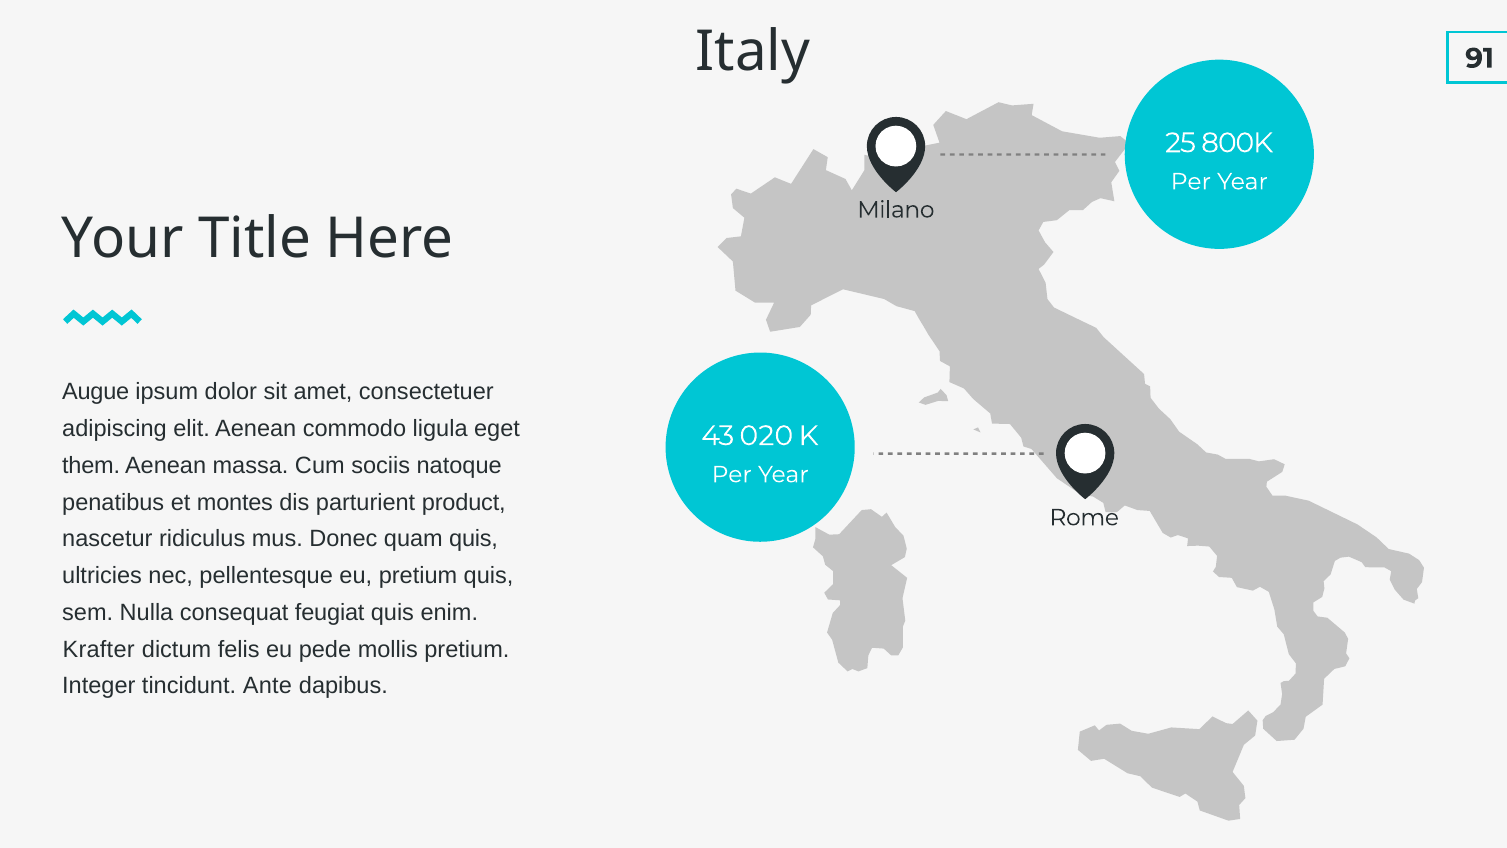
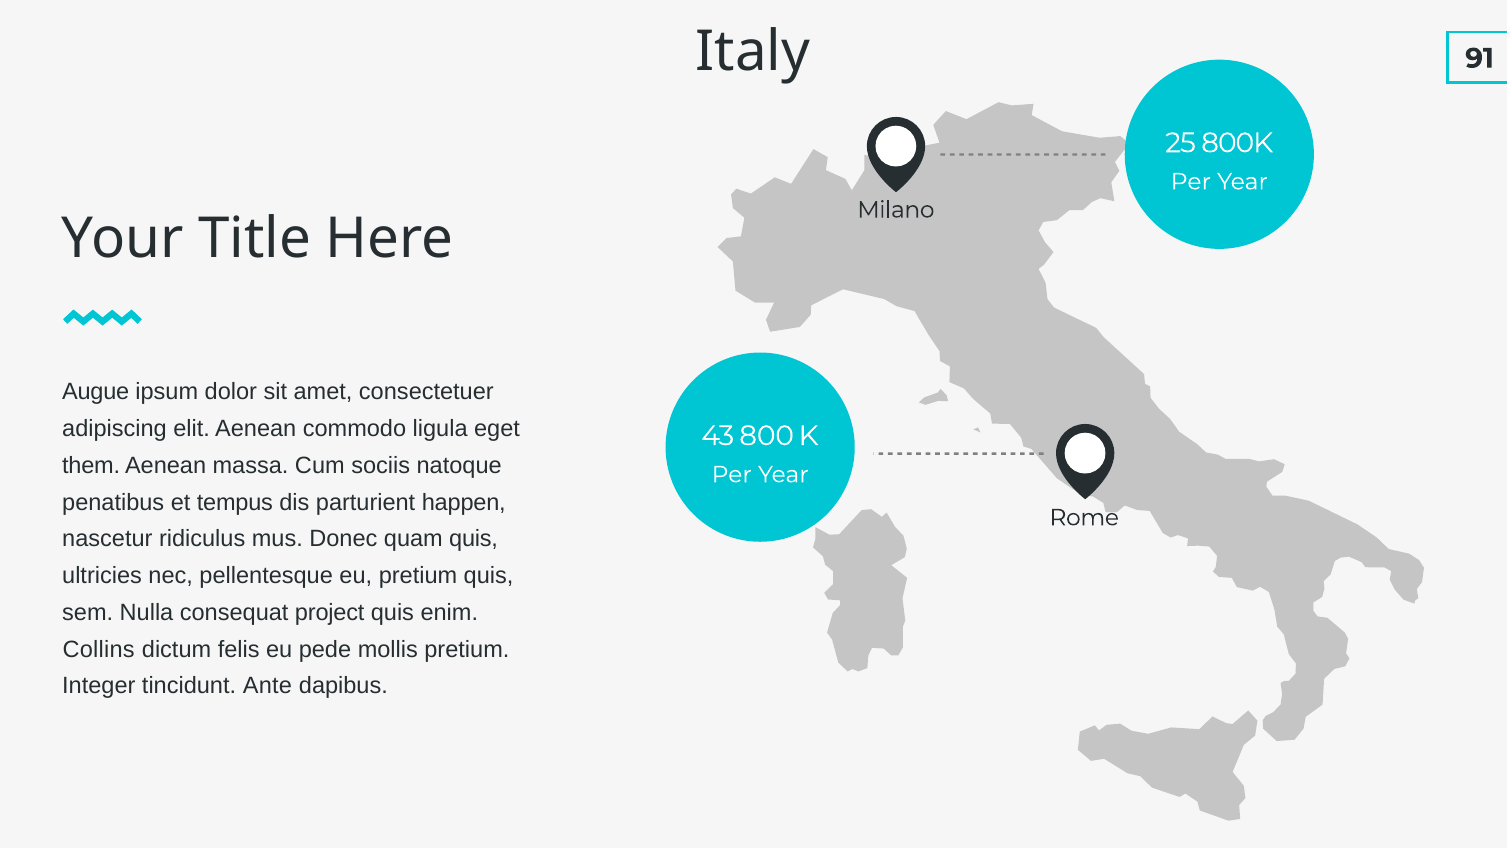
020: 020 -> 800
montes: montes -> tempus
product: product -> happen
feugiat: feugiat -> project
Krafter: Krafter -> Collins
